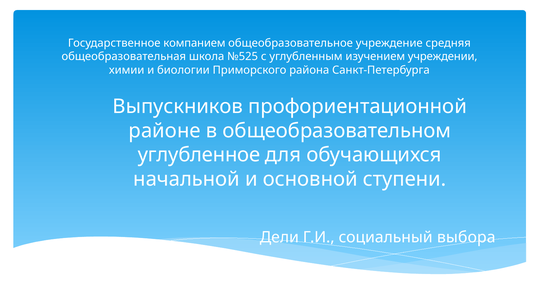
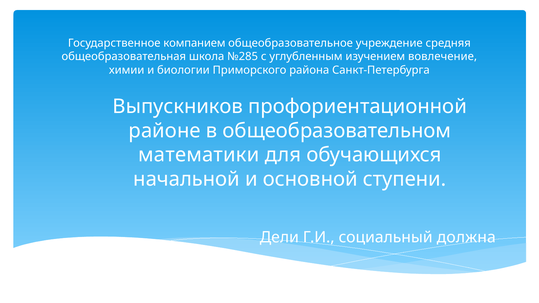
№525: №525 -> №285
учреждении: учреждении -> вовлечение
углубленное: углубленное -> математики
выбора: выбора -> должна
